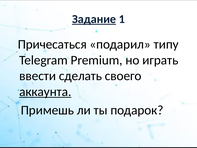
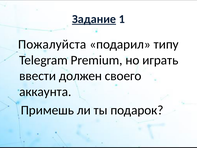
Причесаться: Причесаться -> Пожалуйста
сделать: сделать -> должен
аккаунта underline: present -> none
